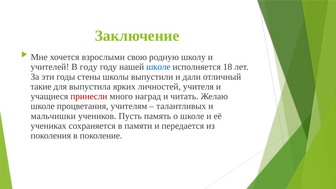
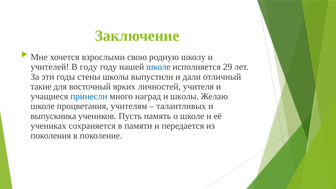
18: 18 -> 29
выпустила: выпустила -> восточный
принесли colour: red -> blue
и читать: читать -> школы
мальчишки: мальчишки -> выпускника
